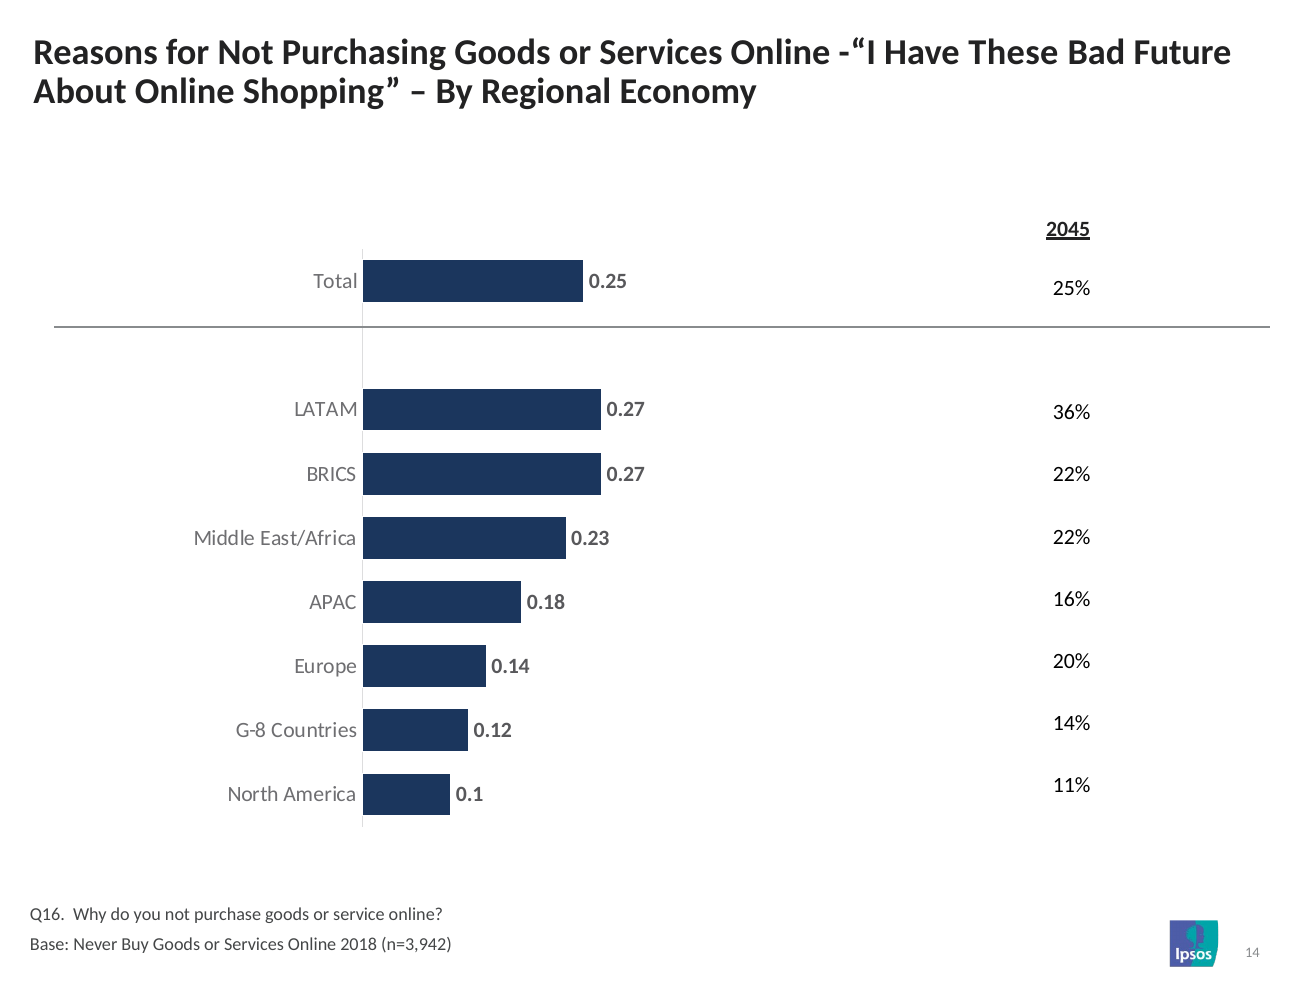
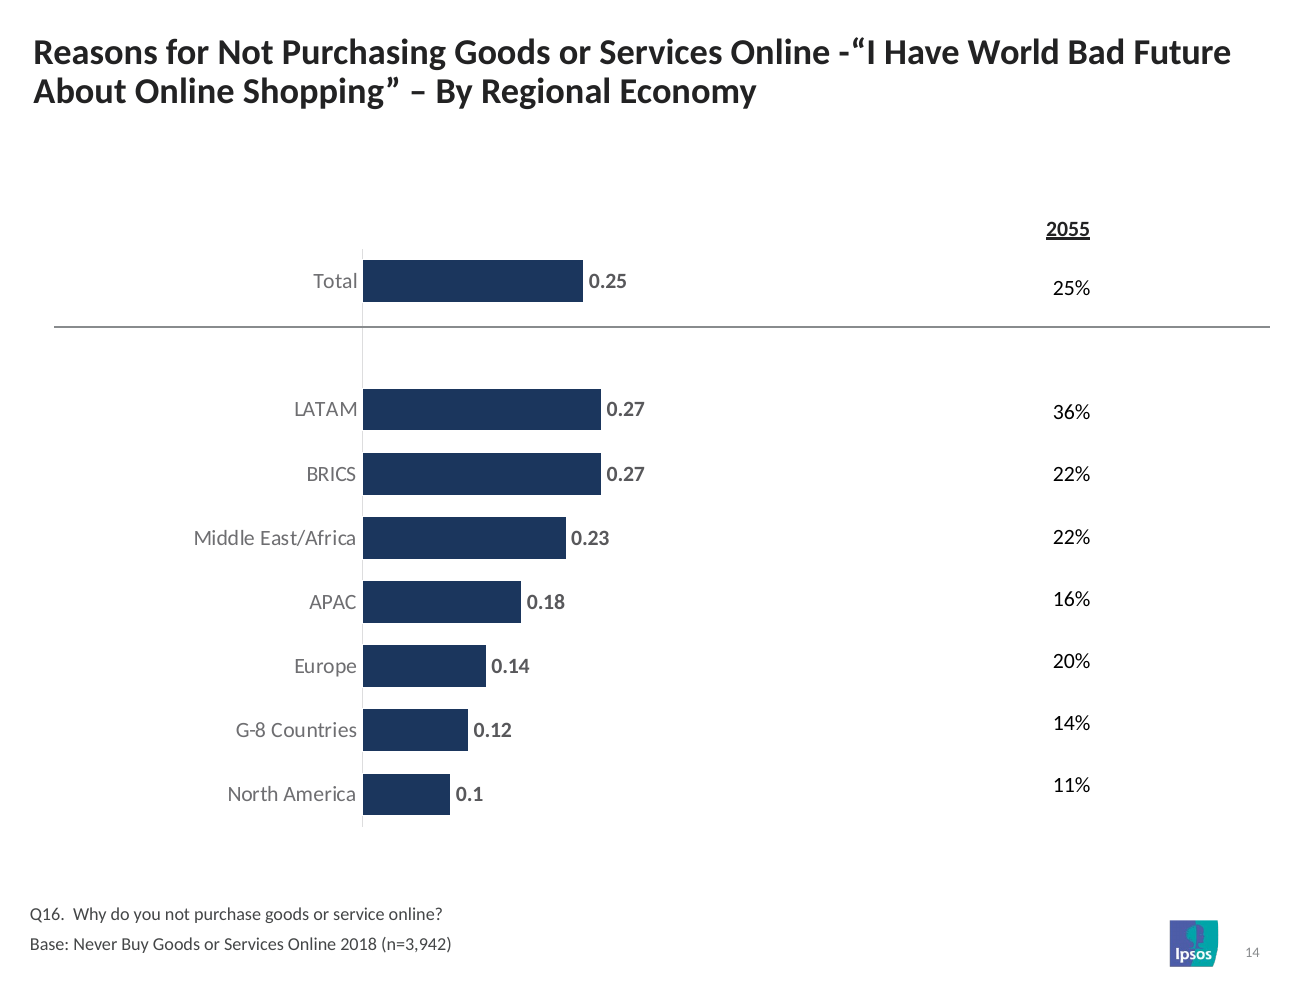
These: These -> World
2045: 2045 -> 2055
